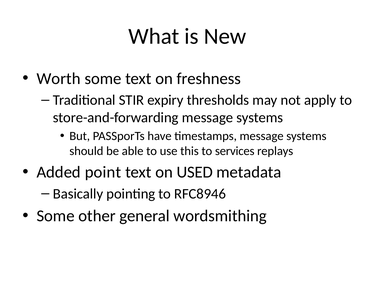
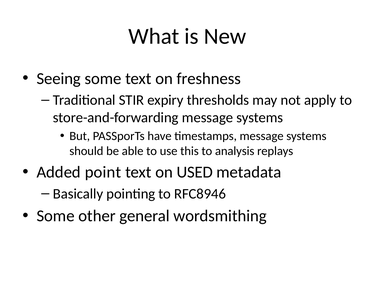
Worth: Worth -> Seeing
services: services -> analysis
